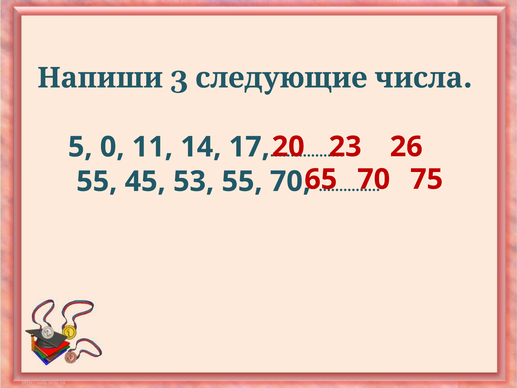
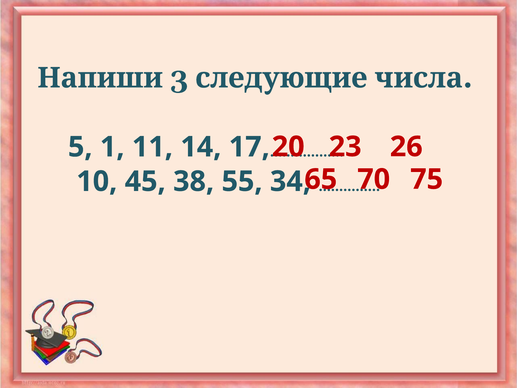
0: 0 -> 1
55 at (97, 181): 55 -> 10
53: 53 -> 38
55 70: 70 -> 34
